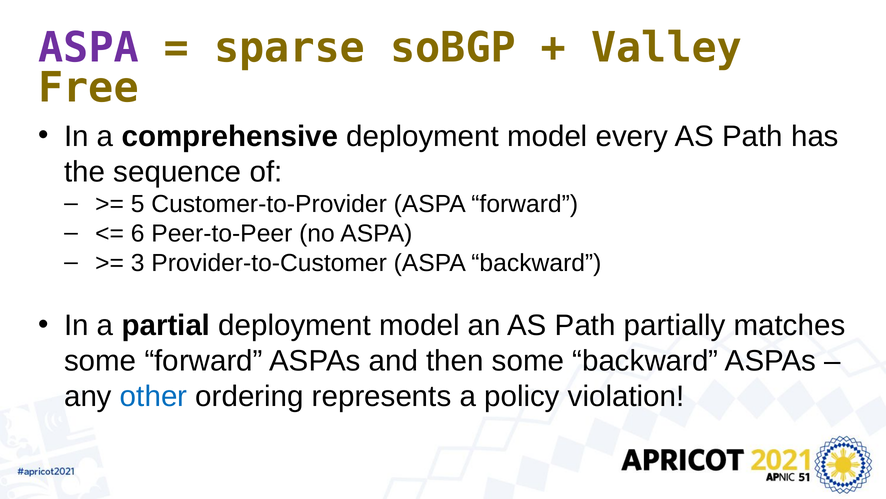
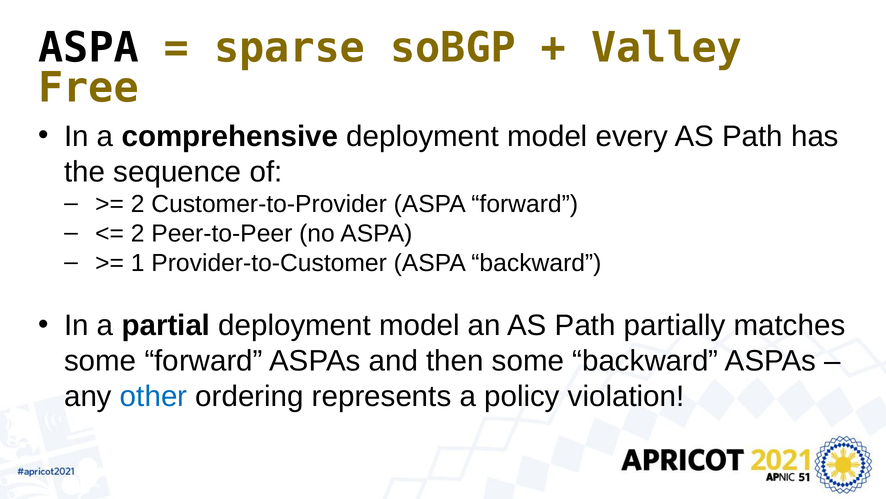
ASPA at (89, 48) colour: purple -> black
5 at (138, 204): 5 -> 2
6 at (138, 233): 6 -> 2
3: 3 -> 1
